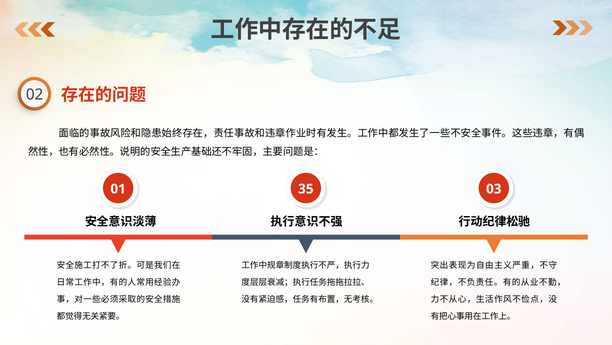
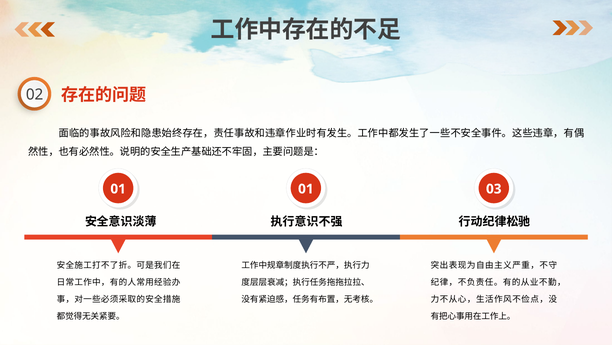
01 35: 35 -> 01
